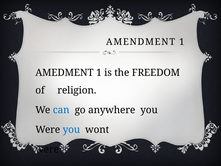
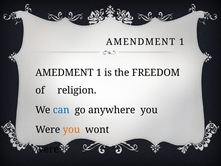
you at (71, 129) colour: blue -> orange
